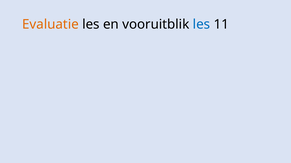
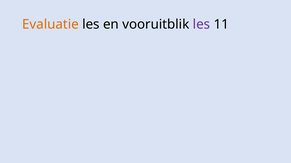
les at (201, 24) colour: blue -> purple
